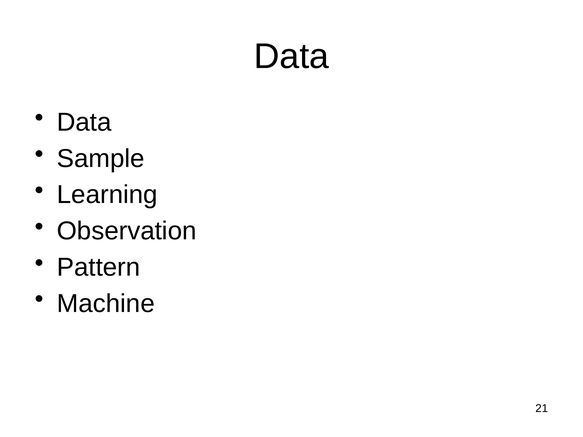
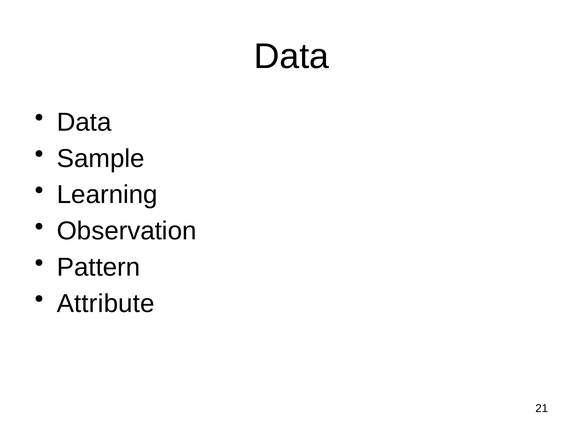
Machine: Machine -> Attribute
